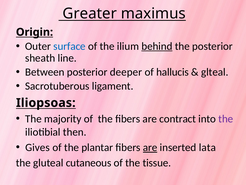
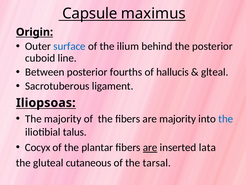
Greater: Greater -> Capsule
behind underline: present -> none
sheath: sheath -> cuboid
deeper: deeper -> fourths
are contract: contract -> majority
the at (226, 119) colour: purple -> blue
then: then -> talus
Gives: Gives -> Cocyx
tissue: tissue -> tarsal
